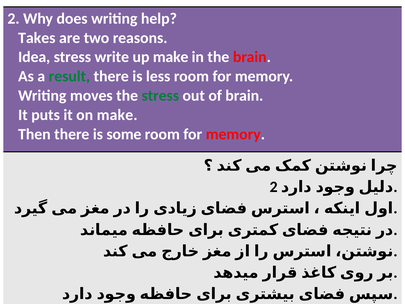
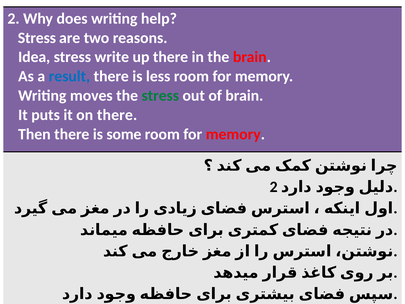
Takes at (37, 38): Takes -> Stress
up make: make -> there
result colour: green -> blue
on make: make -> there
